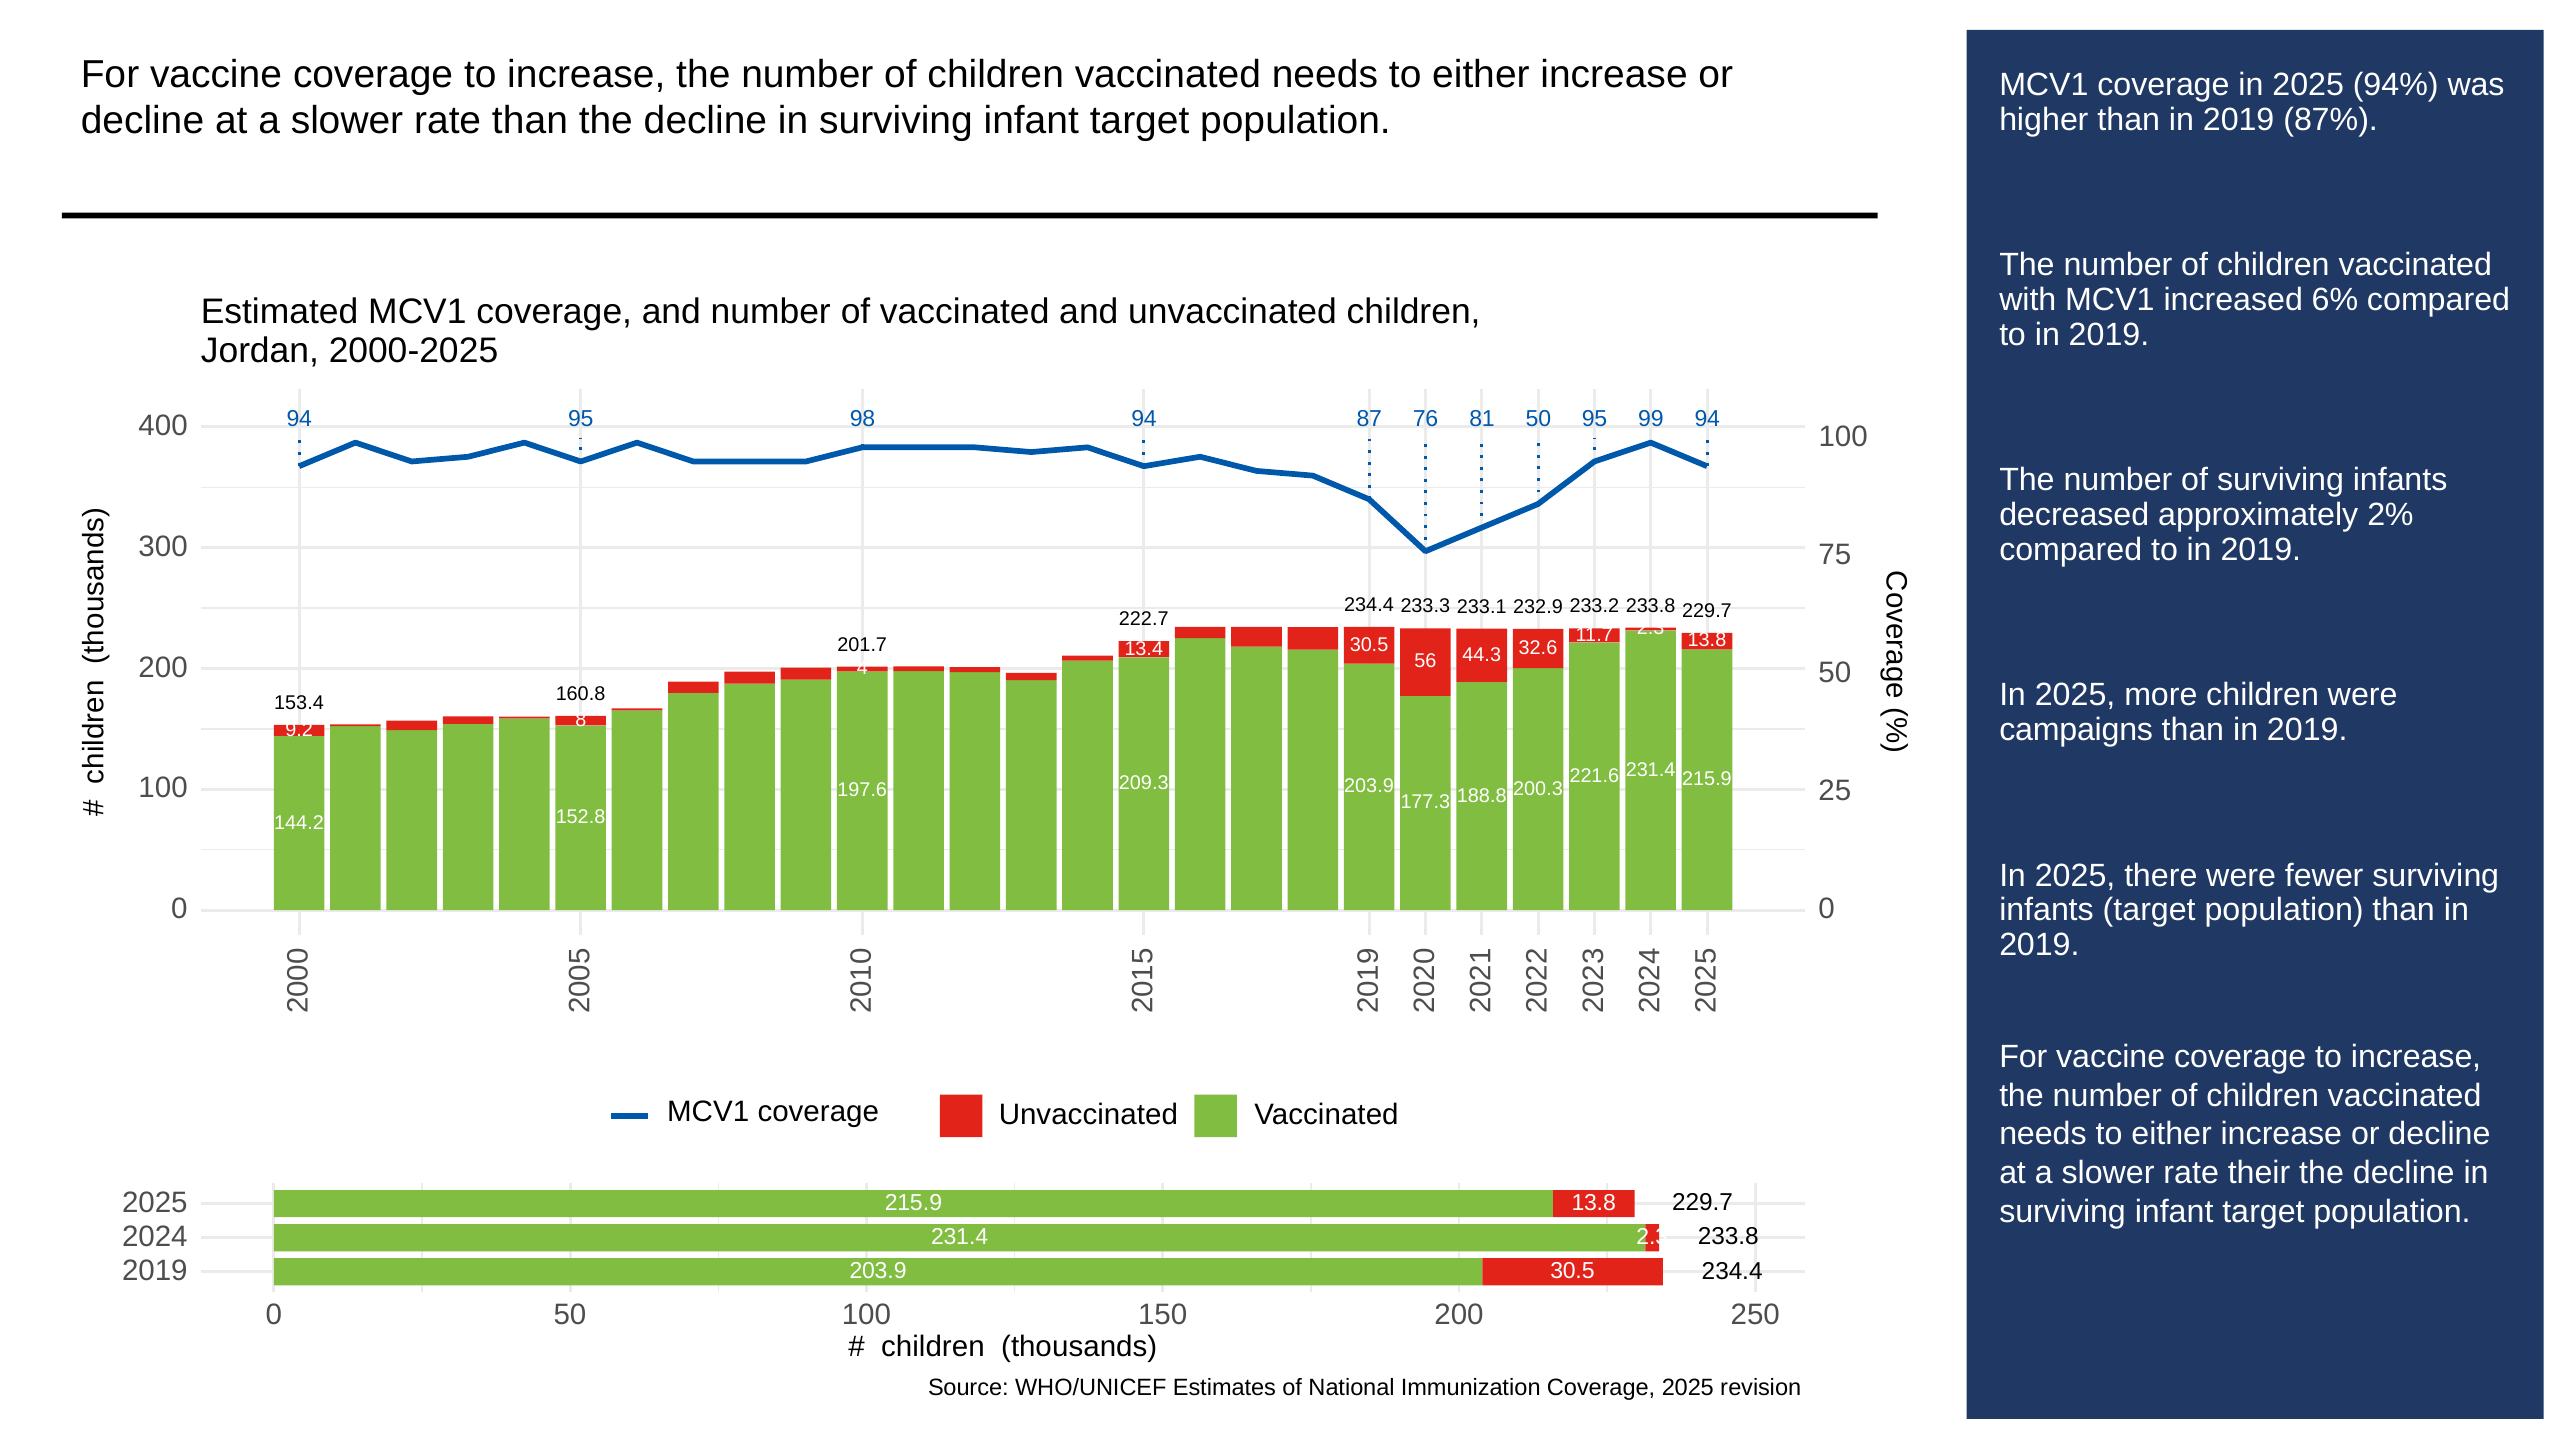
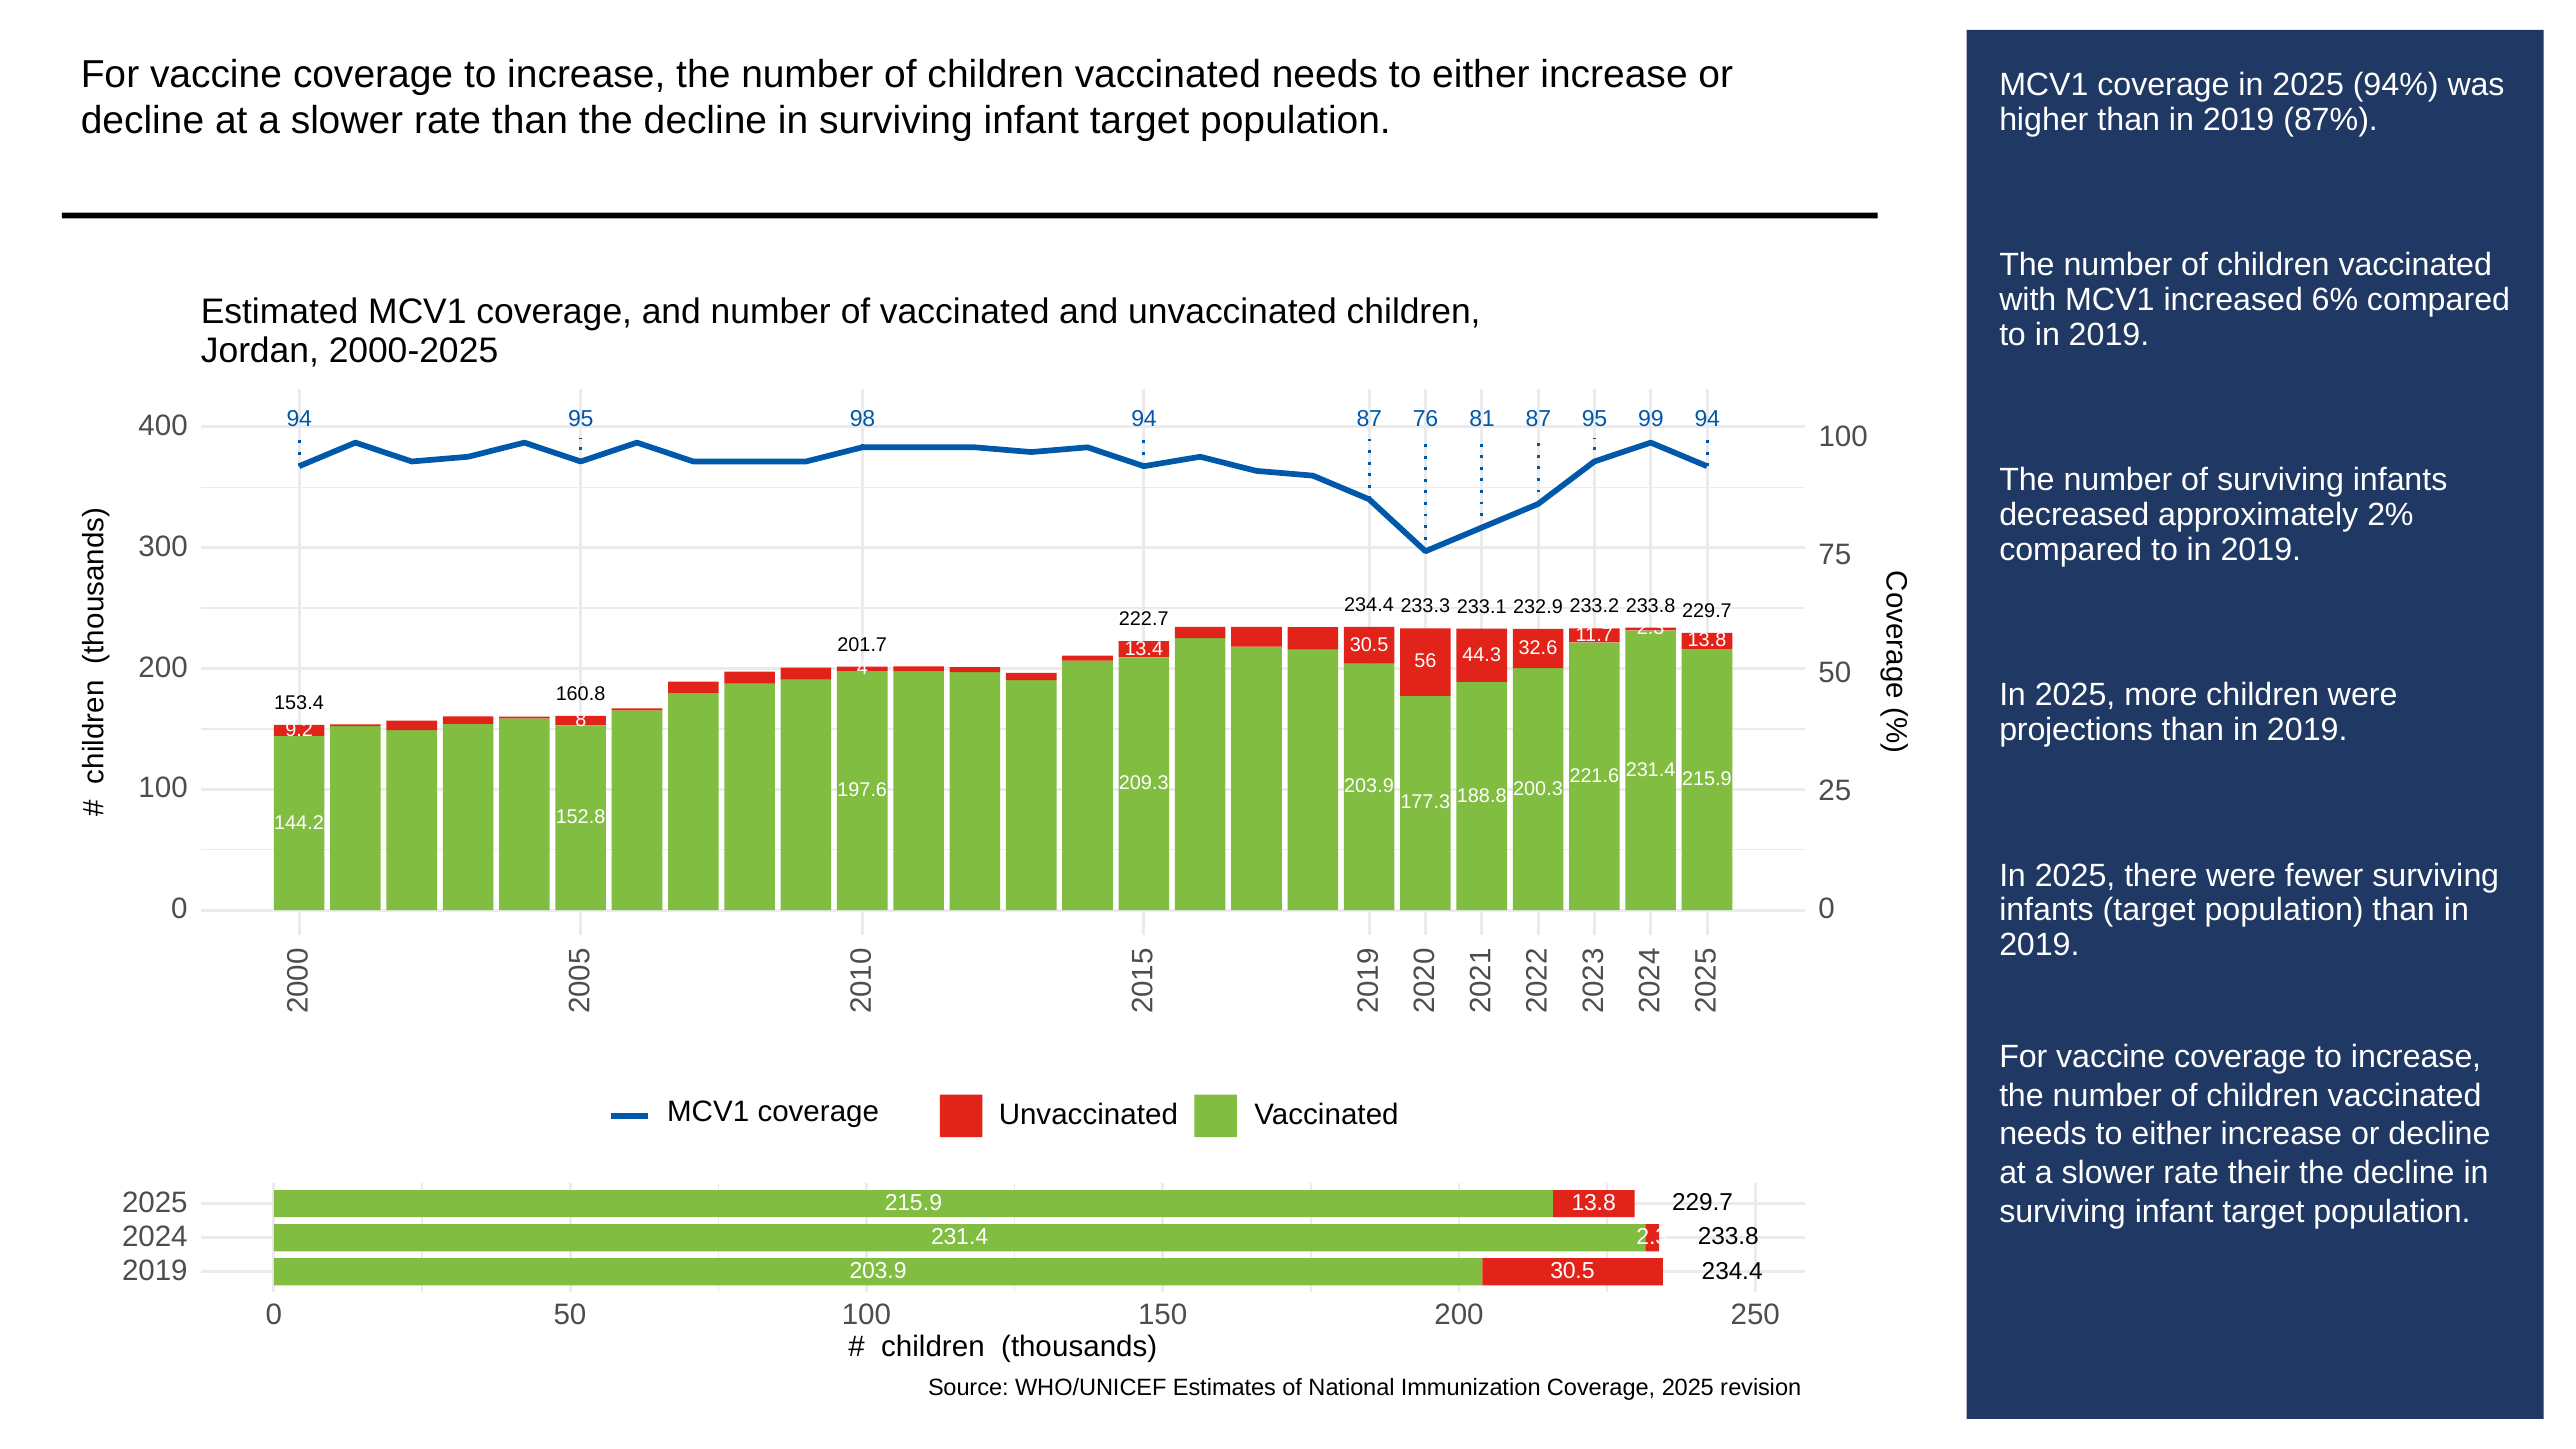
81 50: 50 -> 87
campaigns: campaigns -> projections
